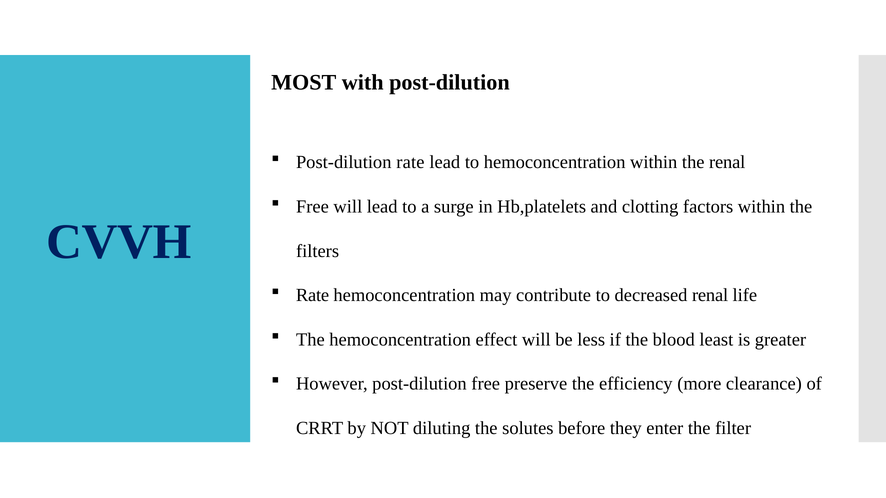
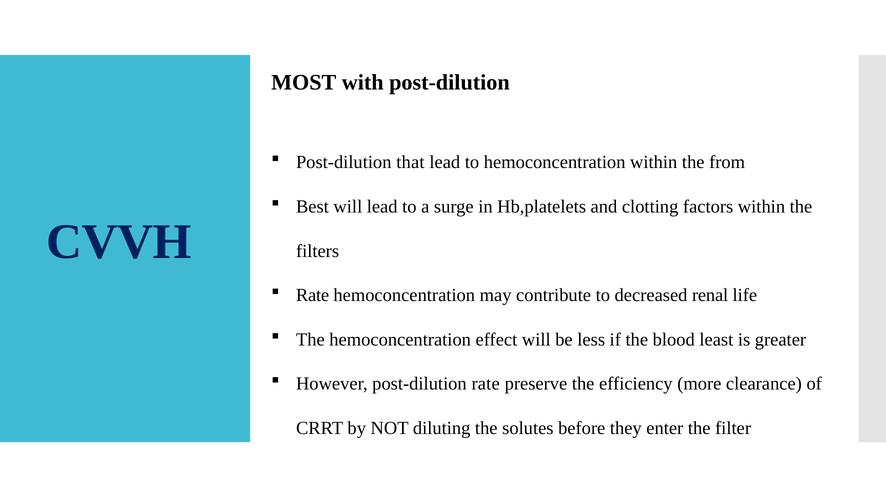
Post-dilution rate: rate -> that
the renal: renal -> from
Free at (312, 207): Free -> Best
post-dilution free: free -> rate
